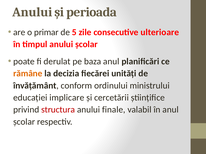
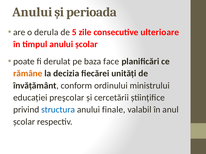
primar: primar -> derula
baza anul: anul -> face
implicare: implicare -> preşcolar
structura colour: red -> blue
